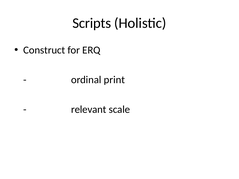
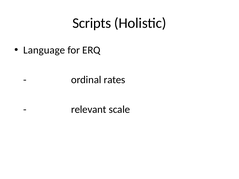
Construct: Construct -> Language
print: print -> rates
